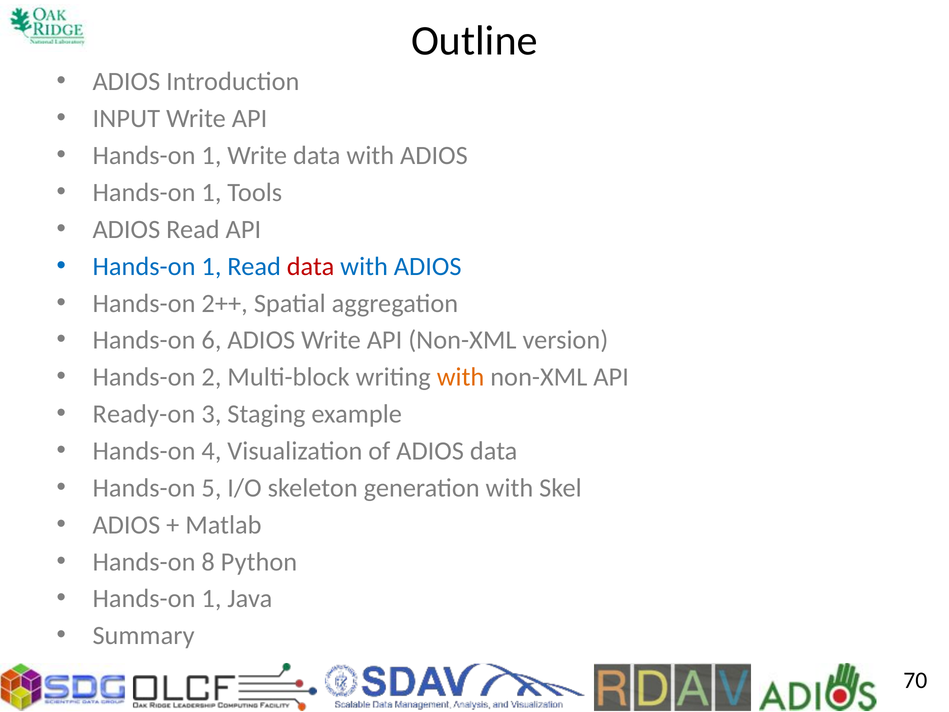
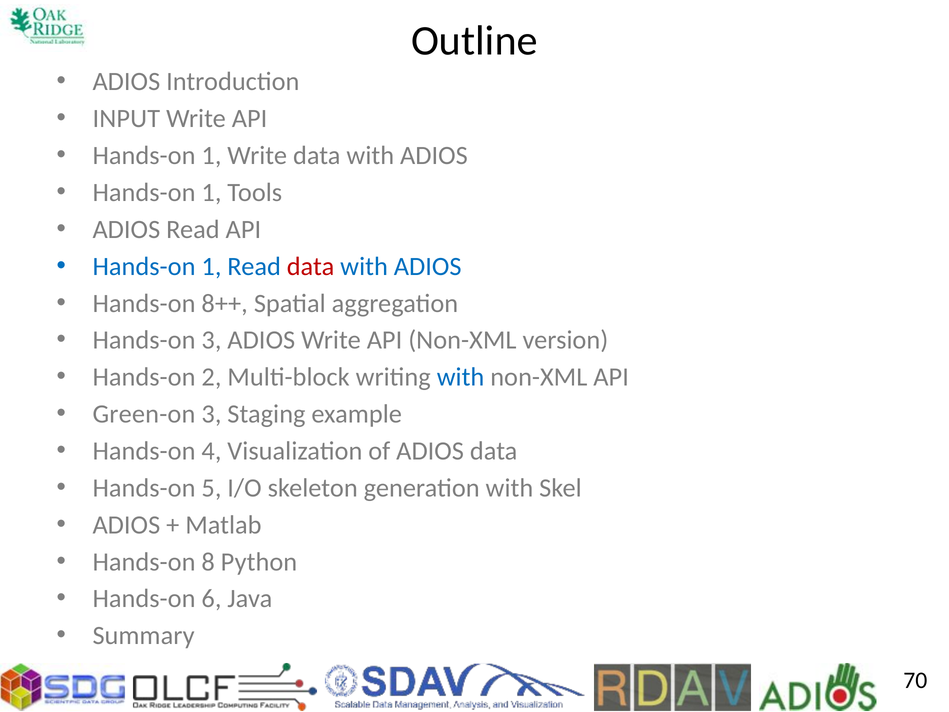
2++: 2++ -> 8++
Hands-on 6: 6 -> 3
with at (461, 377) colour: orange -> blue
Ready-on: Ready-on -> Green-on
1 at (211, 599): 1 -> 6
